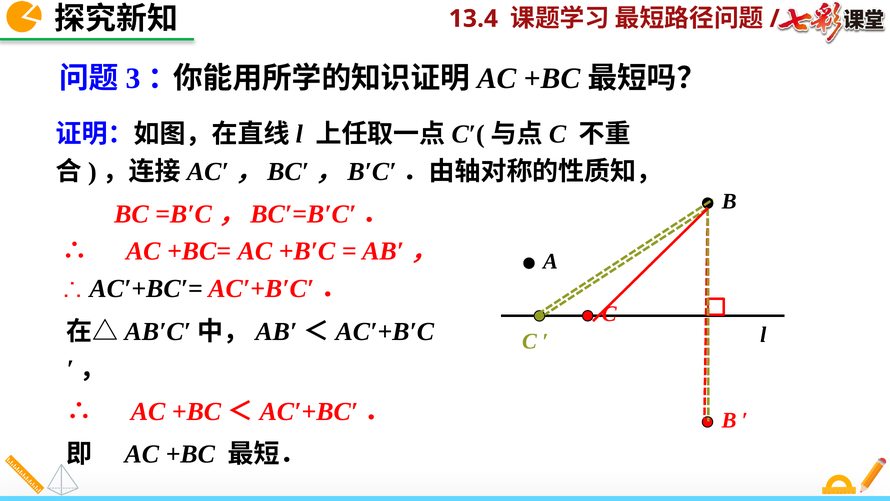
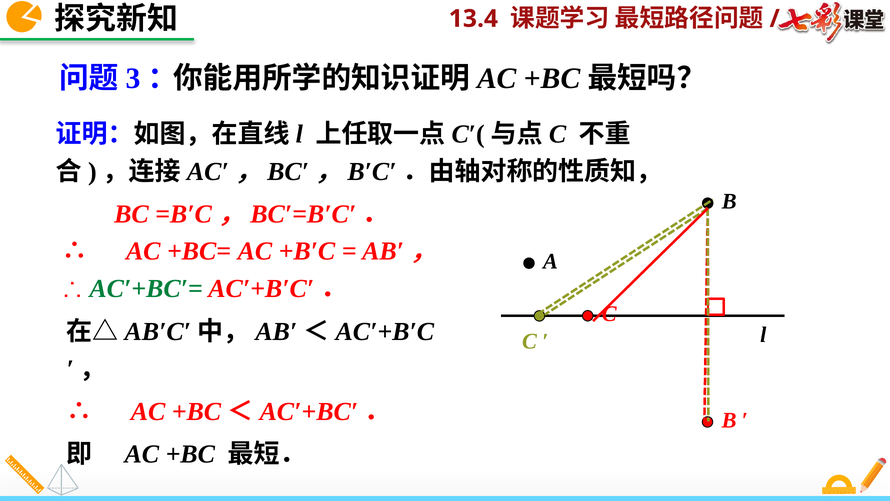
AC′+BC′= colour: black -> green
